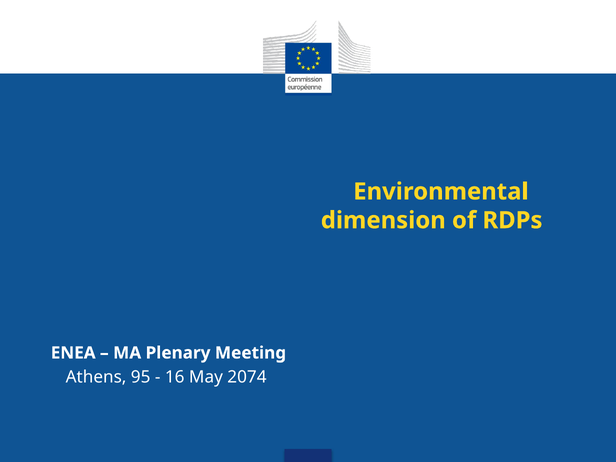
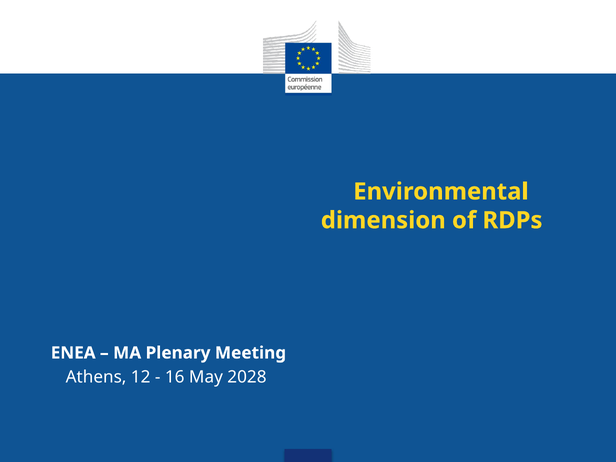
95: 95 -> 12
2074: 2074 -> 2028
